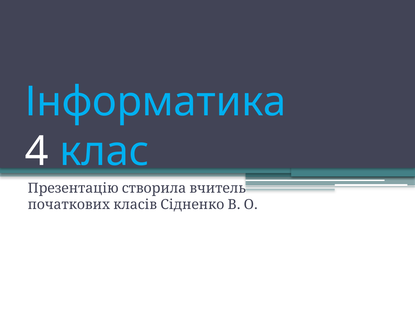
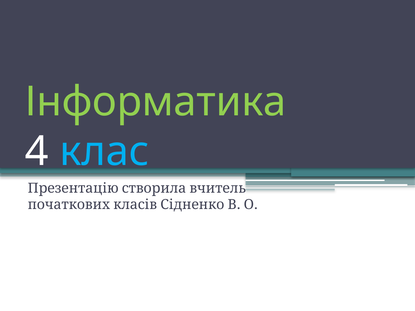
Інформатика colour: light blue -> light green
